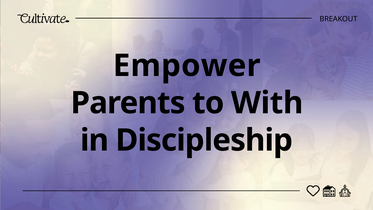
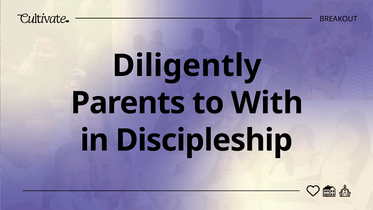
Empower: Empower -> Diligently
